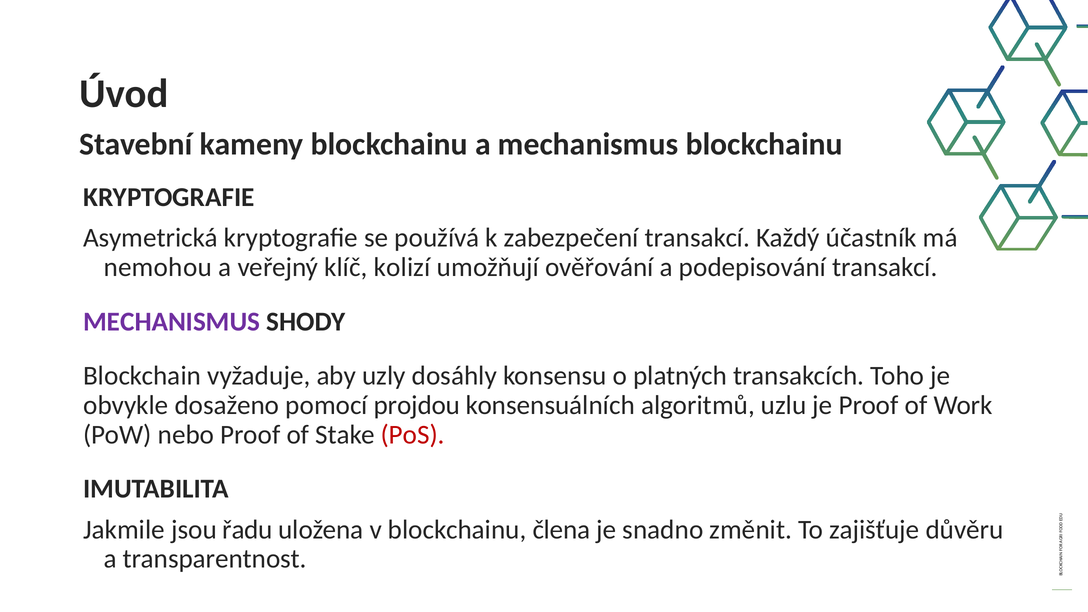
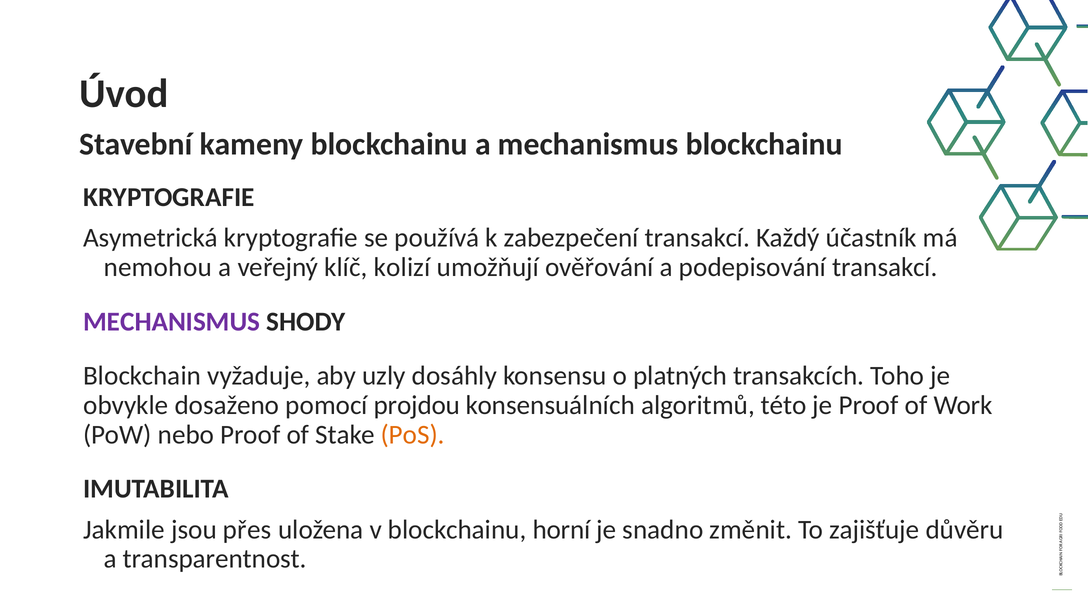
uzlu: uzlu -> této
PoS colour: red -> orange
řadu: řadu -> přes
člena: člena -> horní
